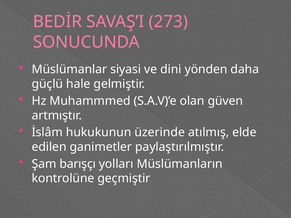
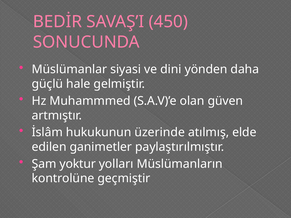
273: 273 -> 450
barışçı: barışçı -> yoktur
